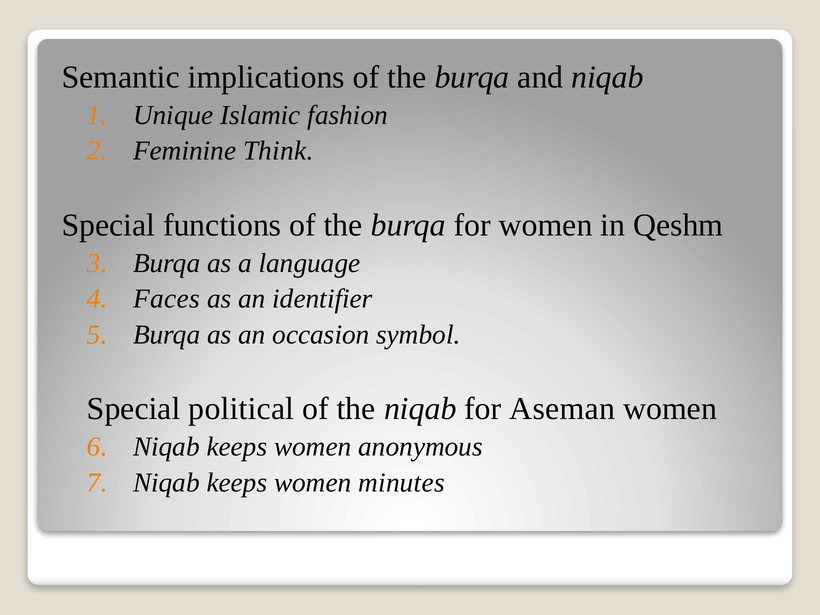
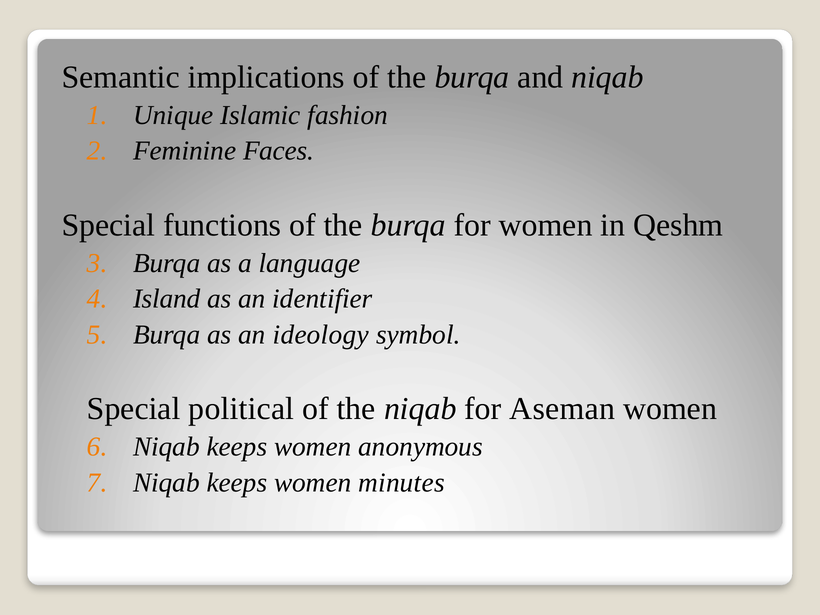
Think: Think -> Faces
Faces: Faces -> Island
occasion: occasion -> ideology
